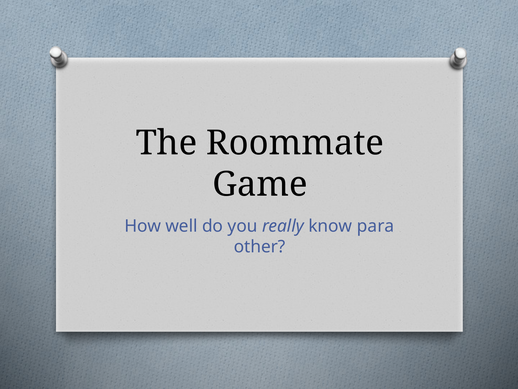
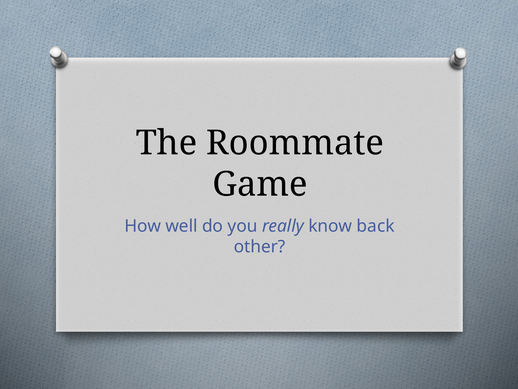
para: para -> back
